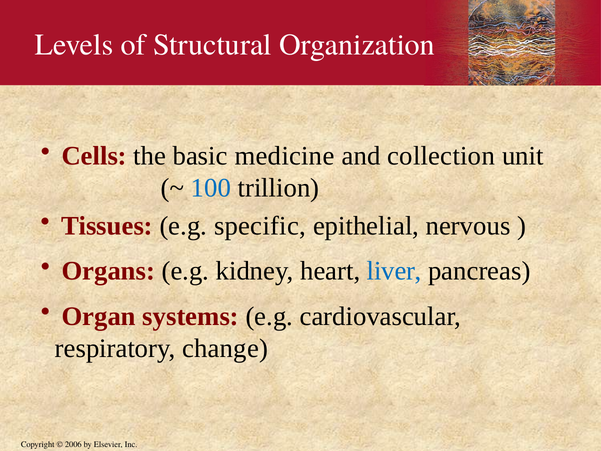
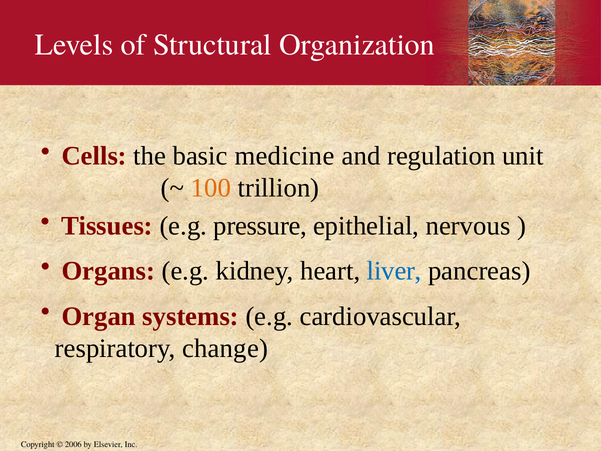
collection: collection -> regulation
100 colour: blue -> orange
specific: specific -> pressure
